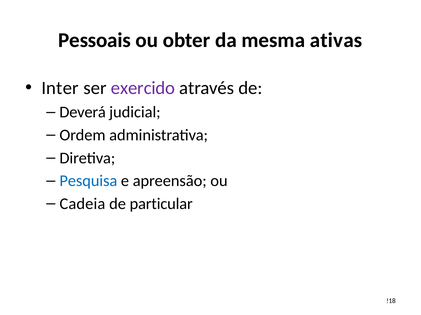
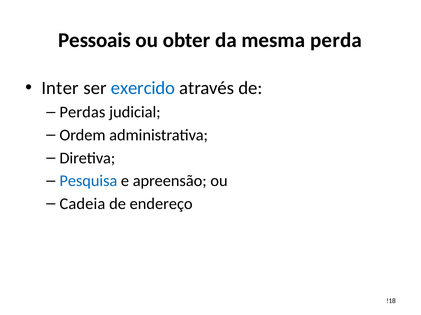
ativas: ativas -> perda
exercido colour: purple -> blue
Deverá: Deverá -> Perdas
particular: particular -> endereço
